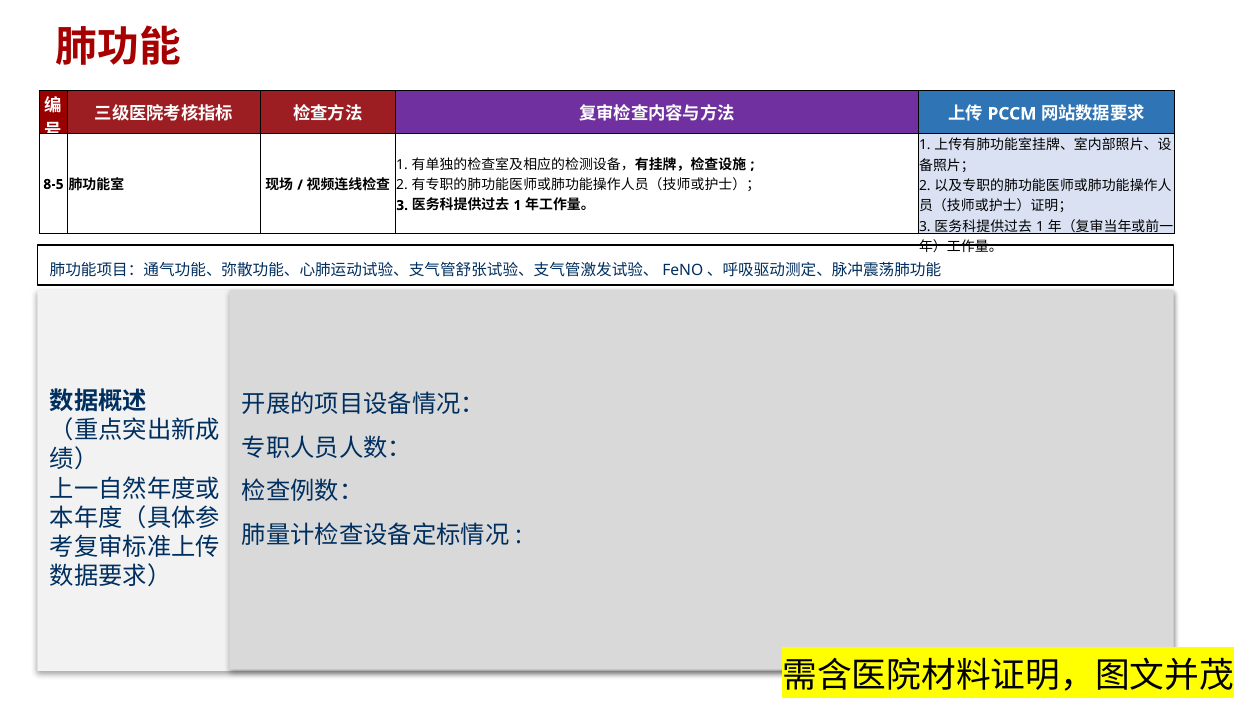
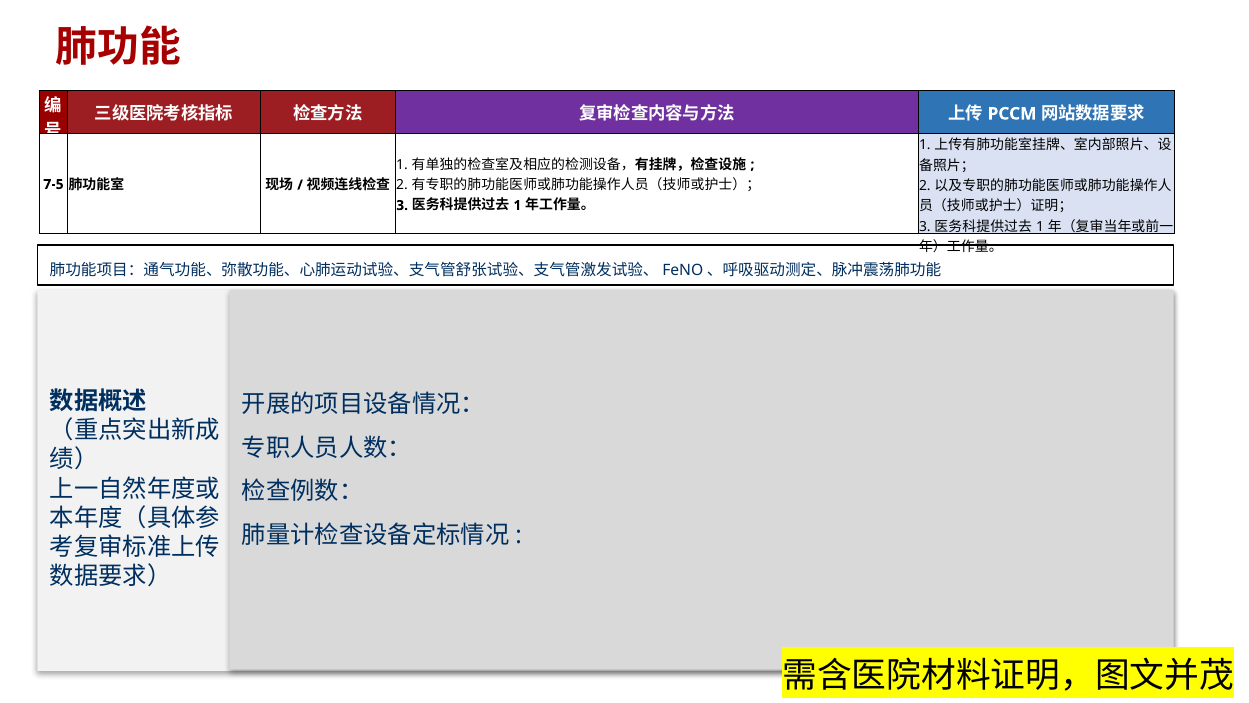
8-5: 8-5 -> 7-5
